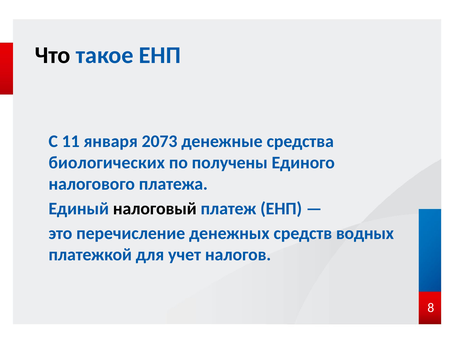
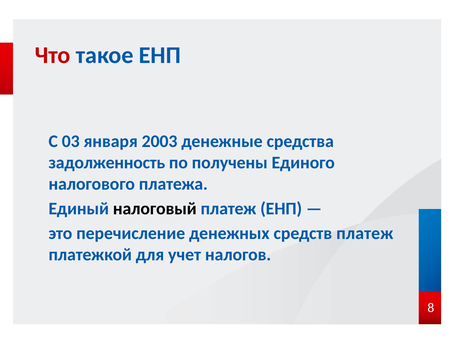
Что colour: black -> red
11: 11 -> 03
2073: 2073 -> 2003
биологических: биологических -> задолженность
средств водных: водных -> платеж
